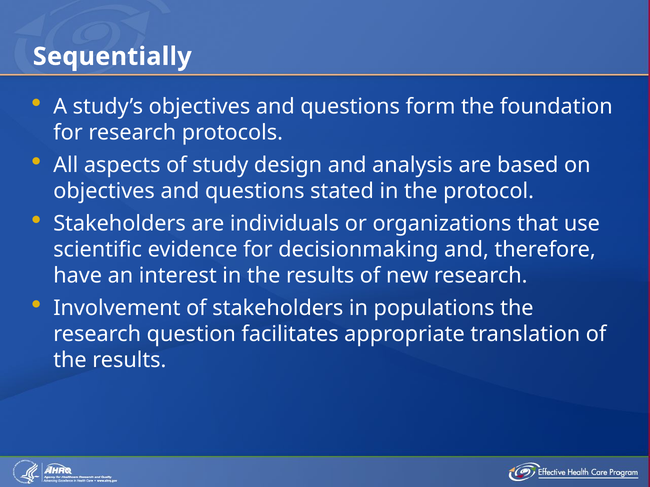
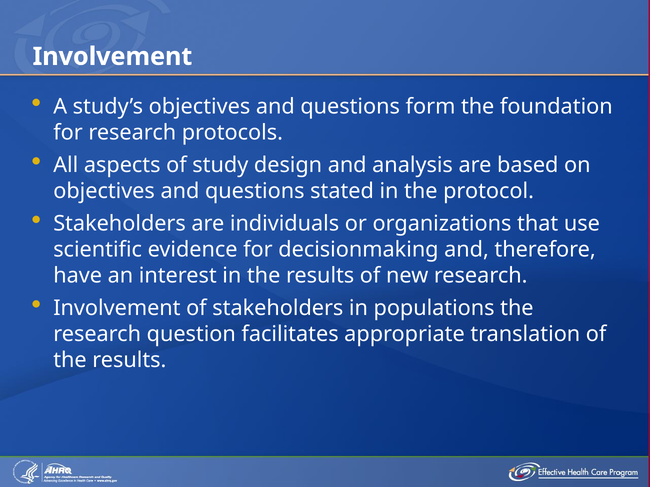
Sequentially at (112, 57): Sequentially -> Involvement
